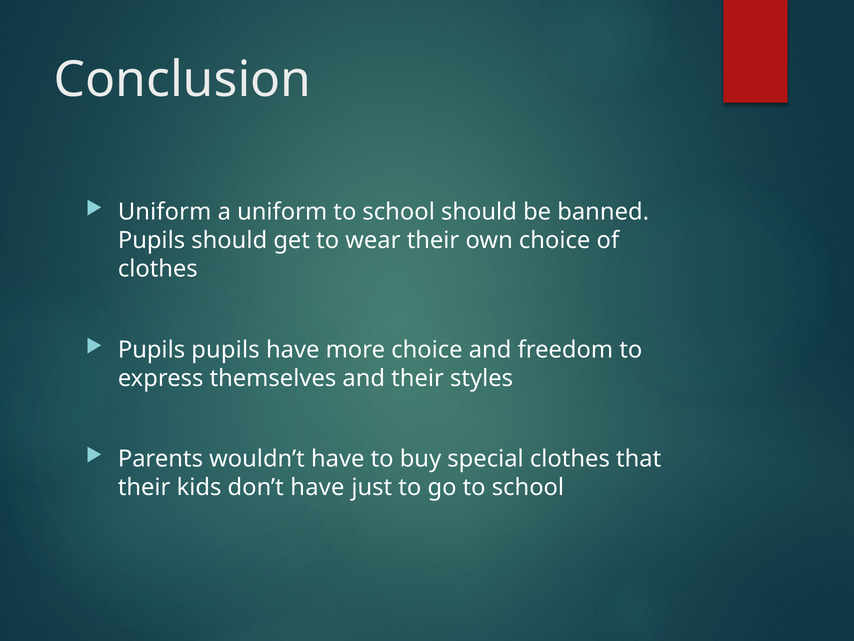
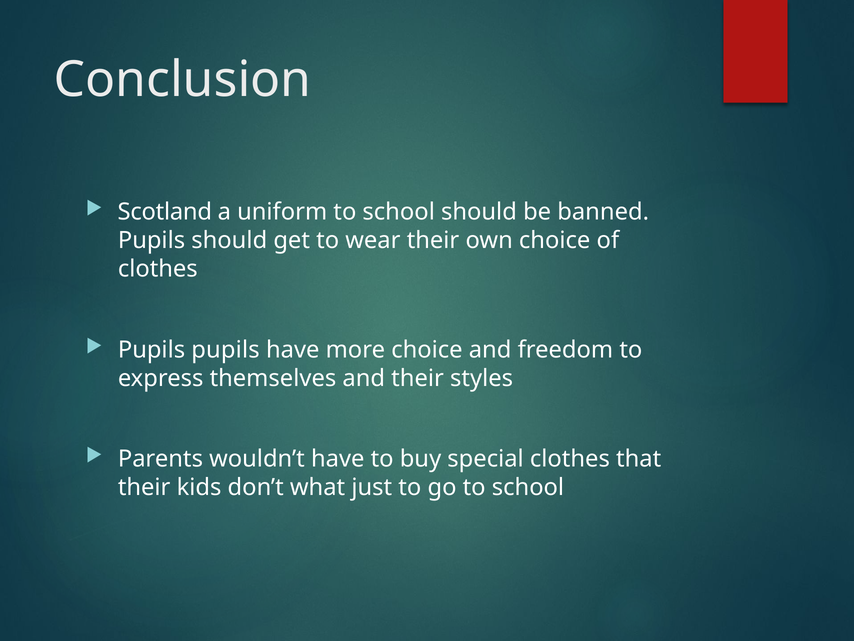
Uniform at (165, 212): Uniform -> Scotland
don’t have: have -> what
